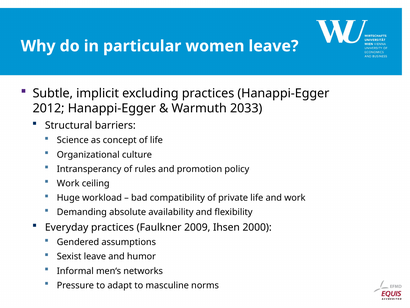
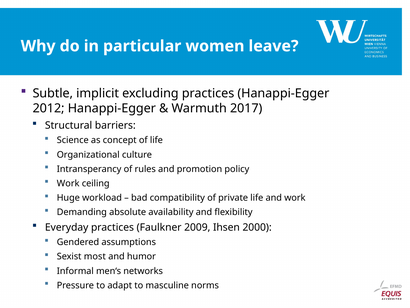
2033: 2033 -> 2017
Sexist leave: leave -> most
